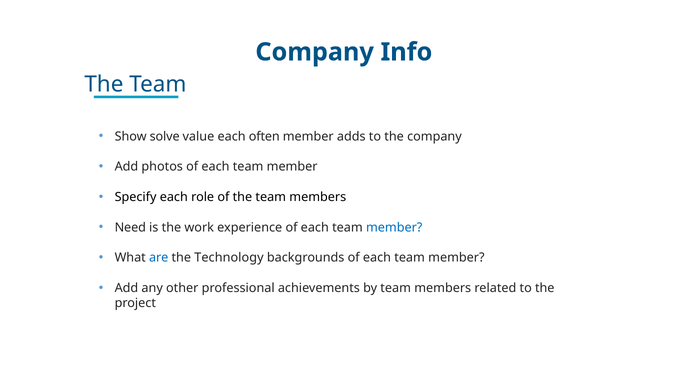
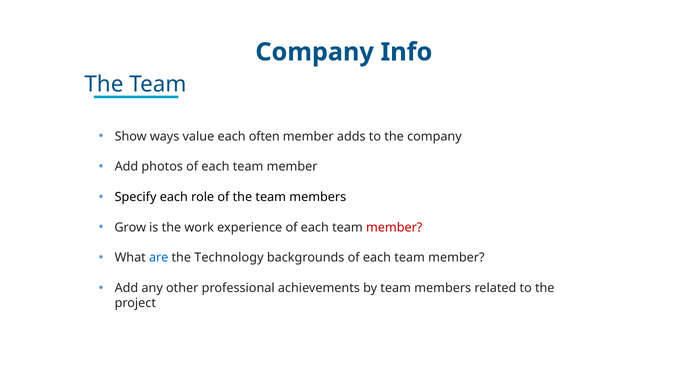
solve: solve -> ways
Need: Need -> Grow
member at (394, 227) colour: blue -> red
